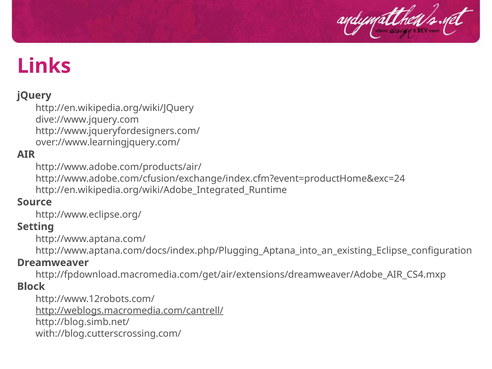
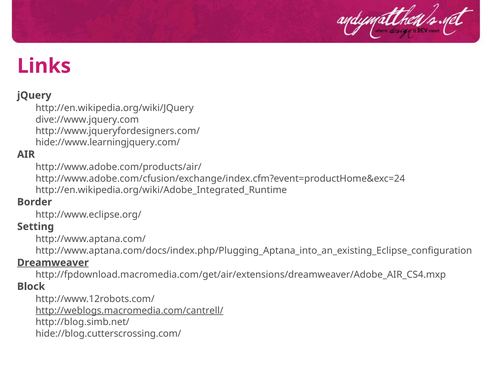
over://www.learningjquery.com/: over://www.learningjquery.com/ -> hide://www.learningjquery.com/
Source: Source -> Border
Dreamweaver underline: none -> present
with://blog.cutterscrossing.com/: with://blog.cutterscrossing.com/ -> hide://blog.cutterscrossing.com/
